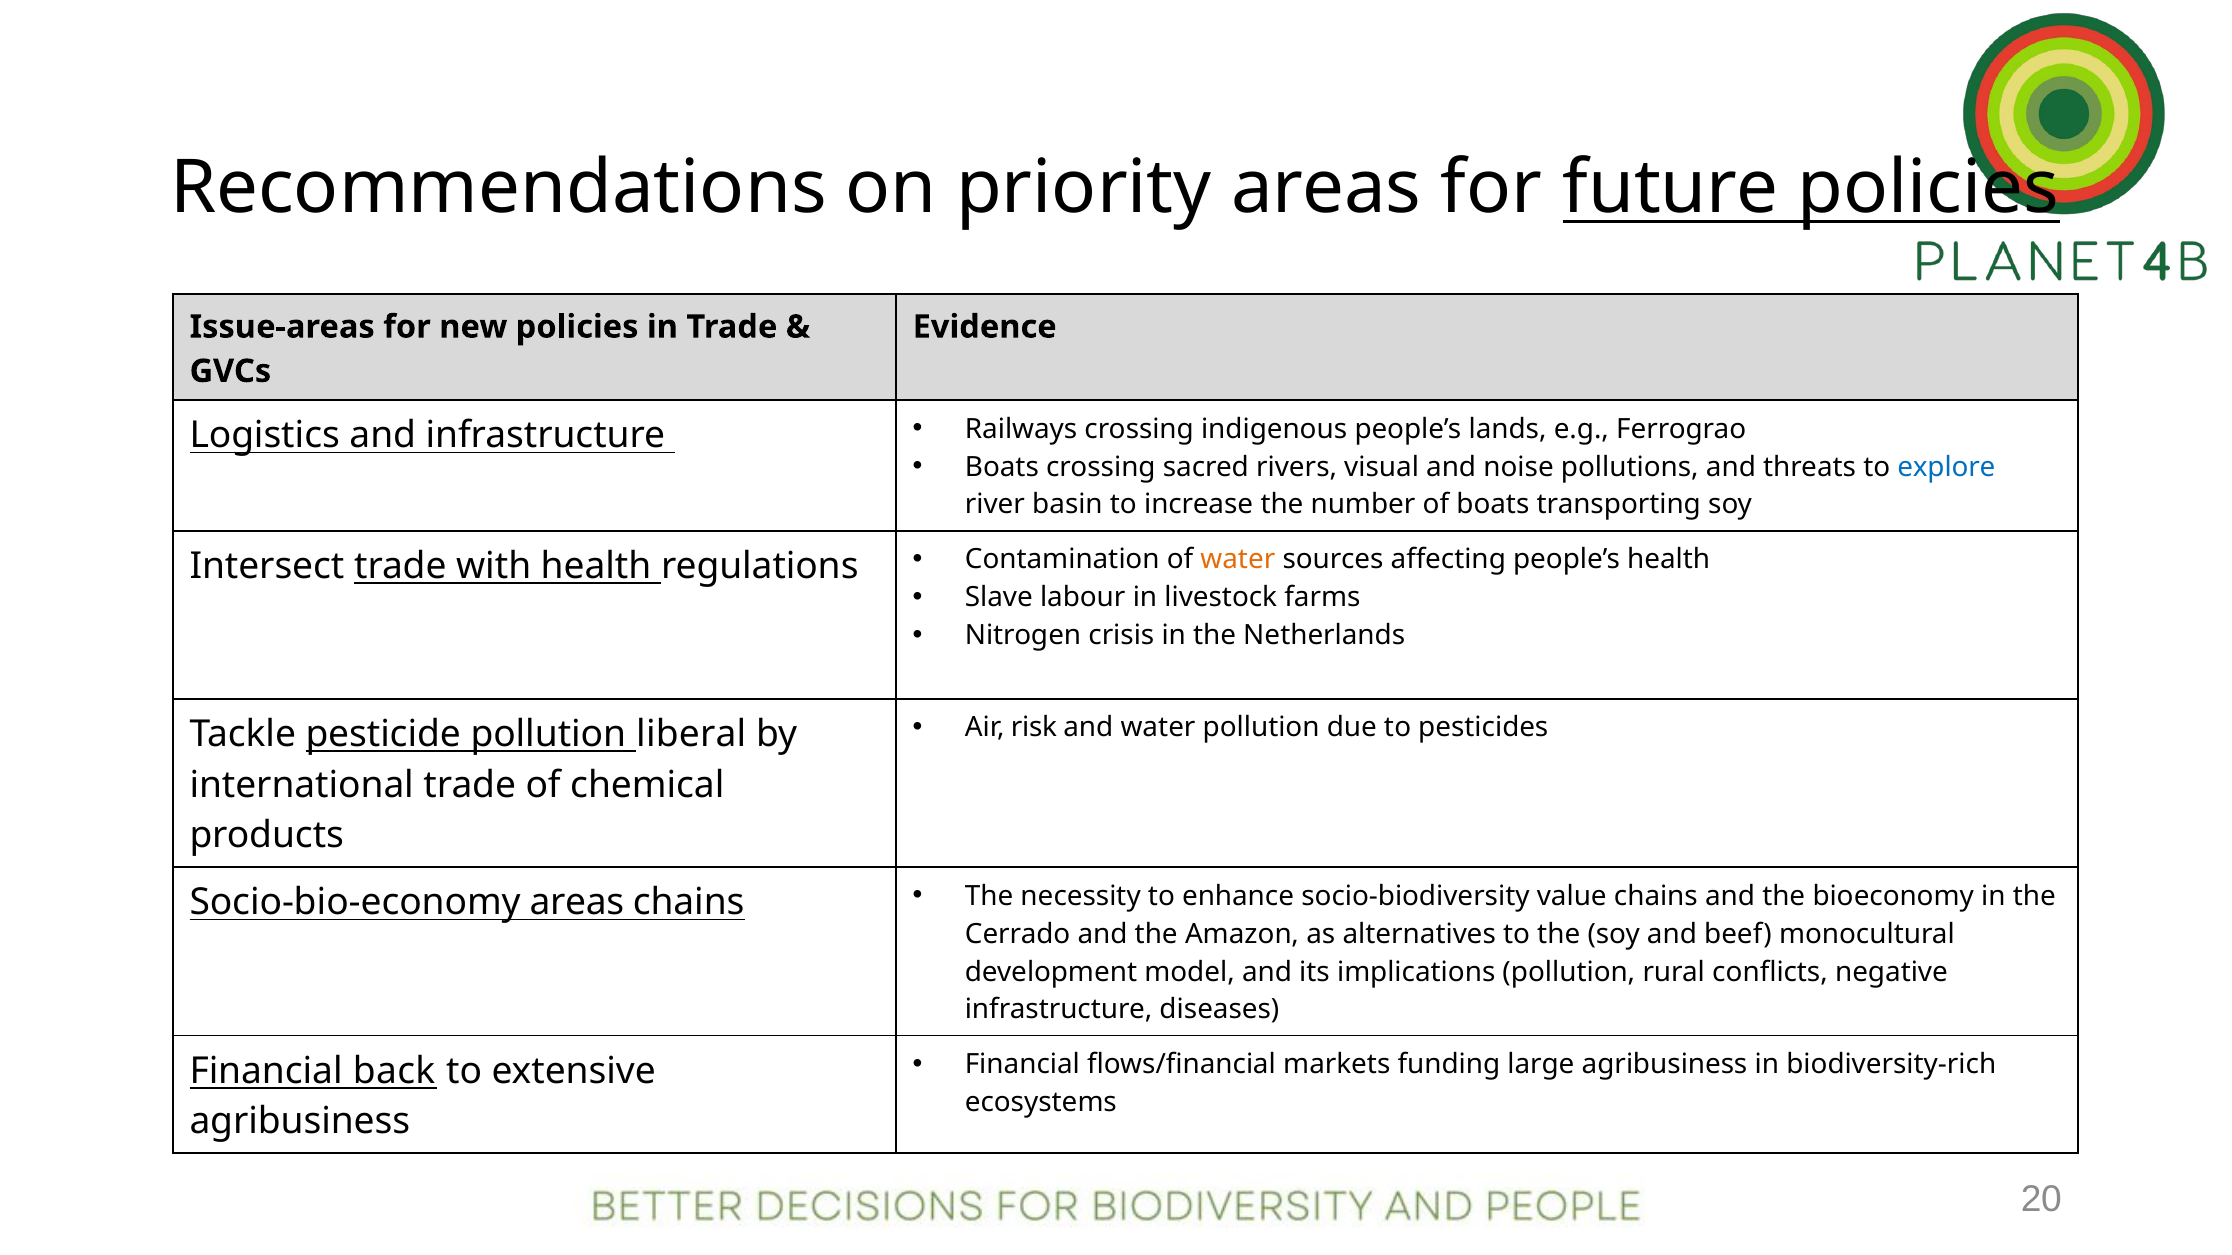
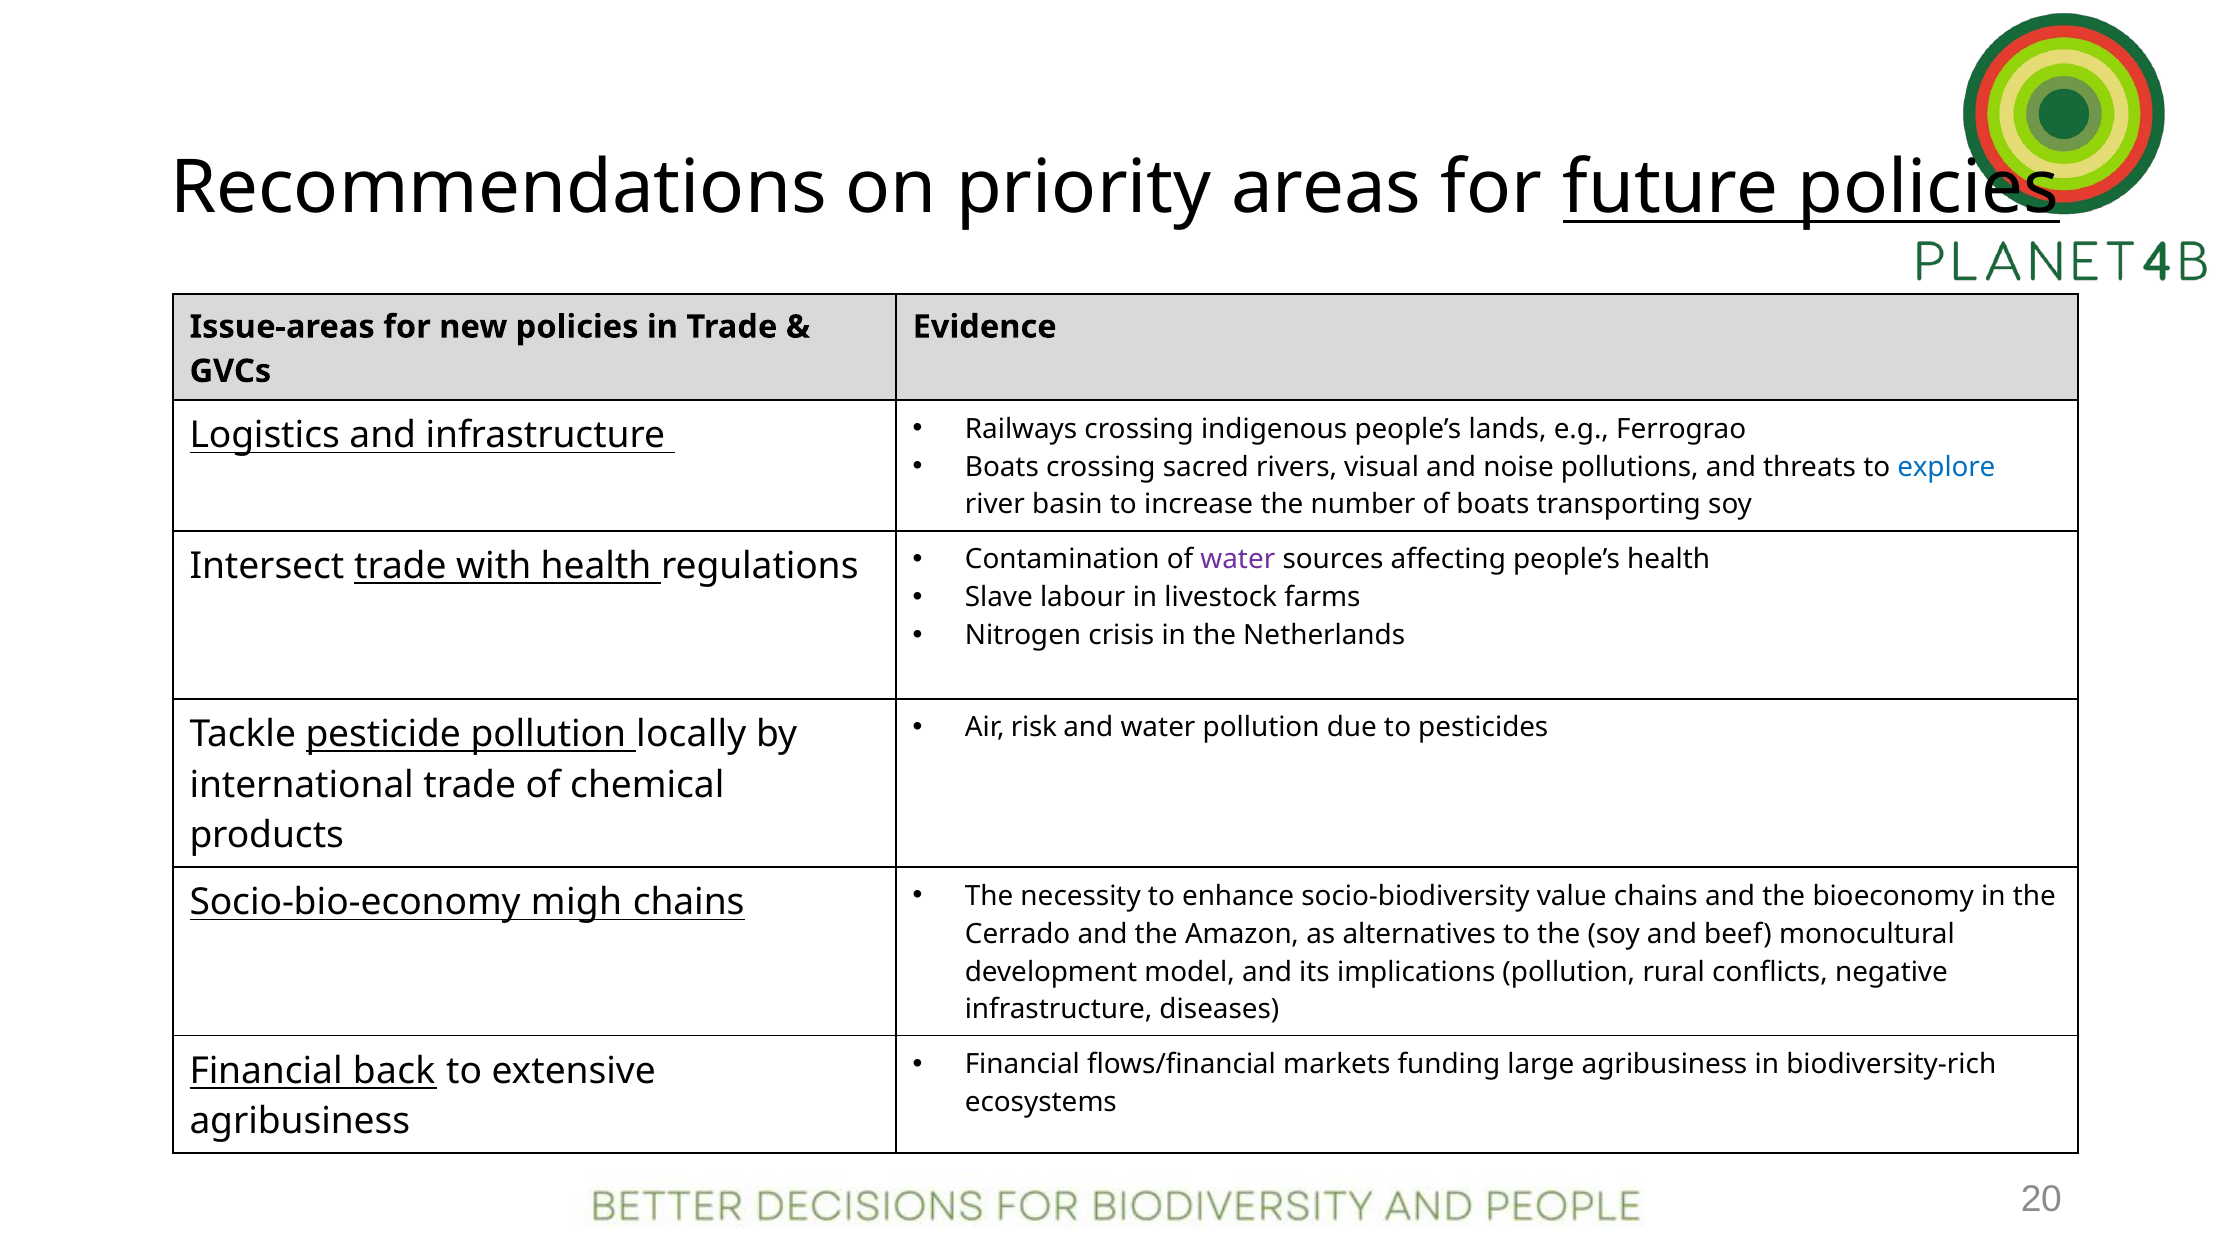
water at (1238, 560) colour: orange -> purple
liberal: liberal -> locally
Socio-bio-economy areas: areas -> migh
